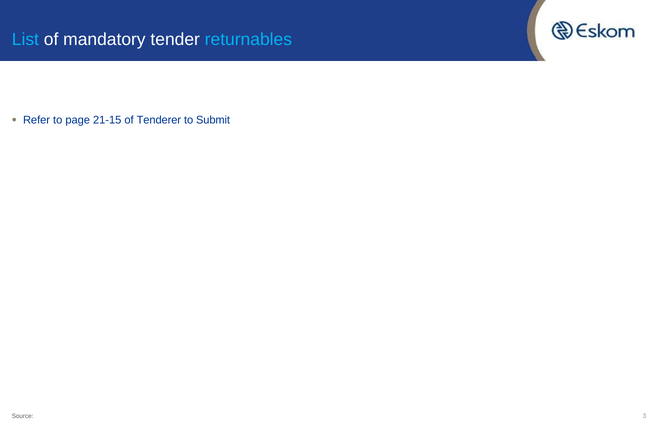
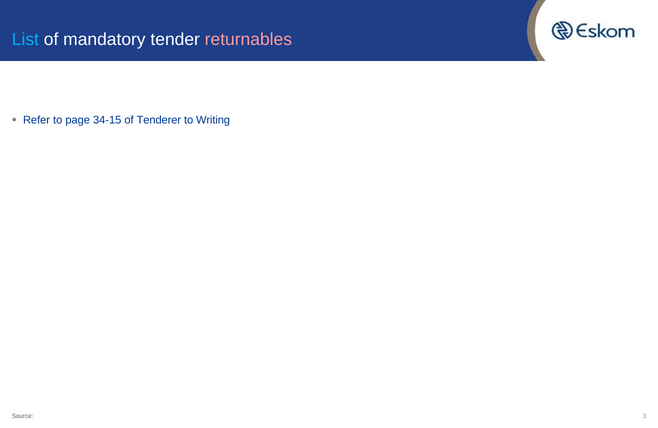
returnables colour: light blue -> pink
21-15: 21-15 -> 34-15
Submit: Submit -> Writing
